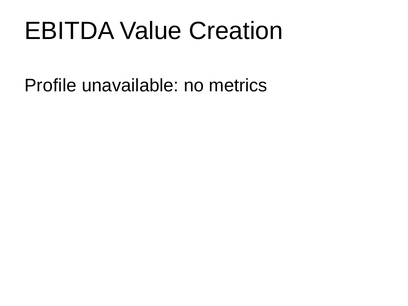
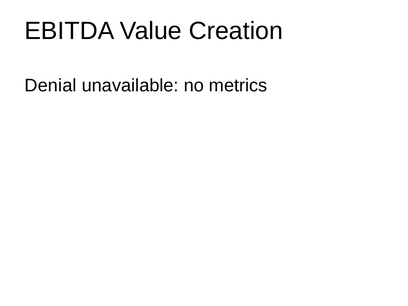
Profile: Profile -> Denial
